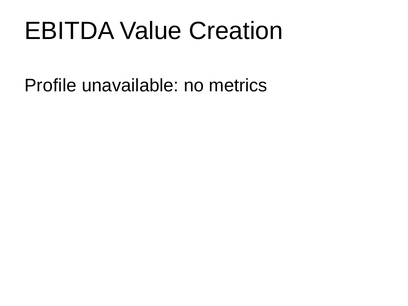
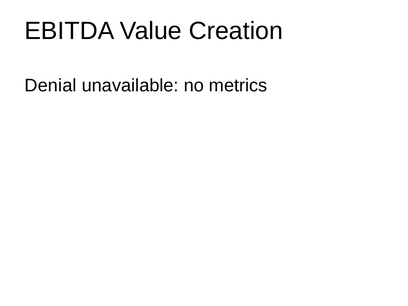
Profile: Profile -> Denial
